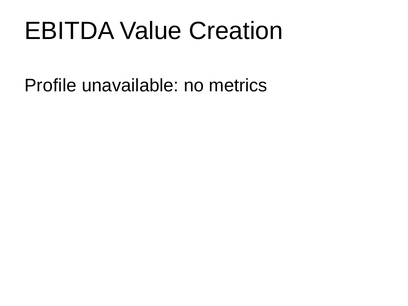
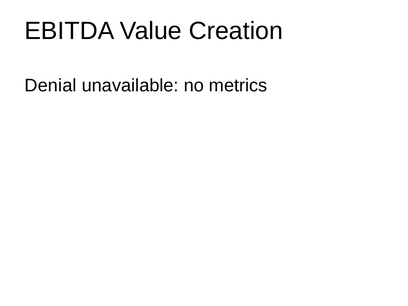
Profile: Profile -> Denial
